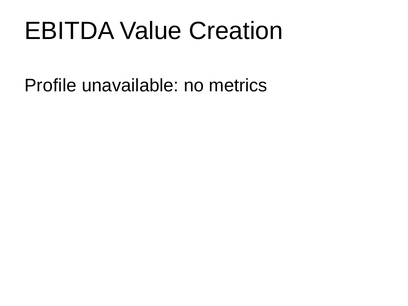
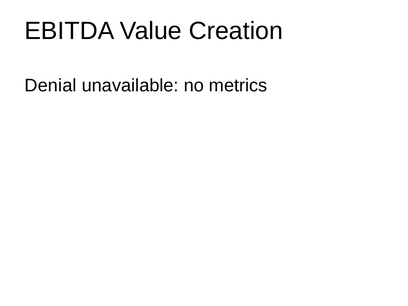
Profile: Profile -> Denial
